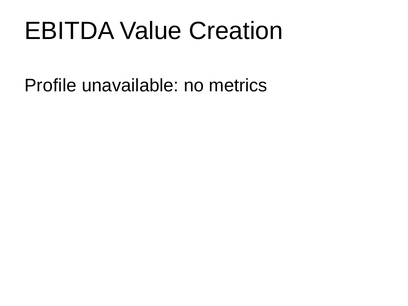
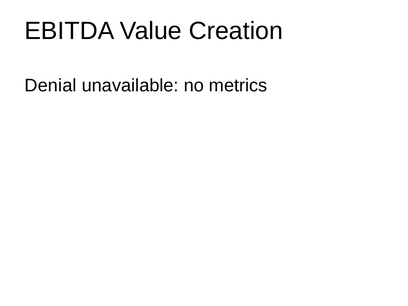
Profile: Profile -> Denial
